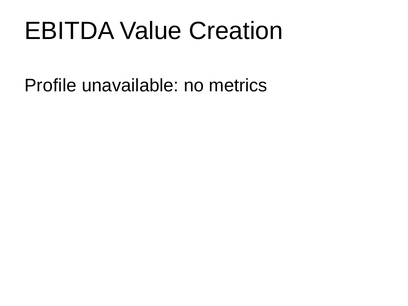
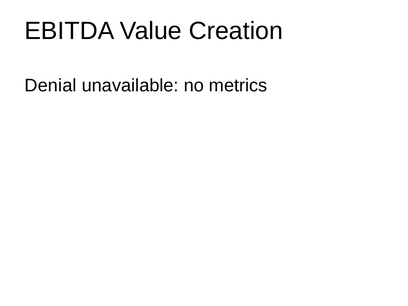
Profile: Profile -> Denial
